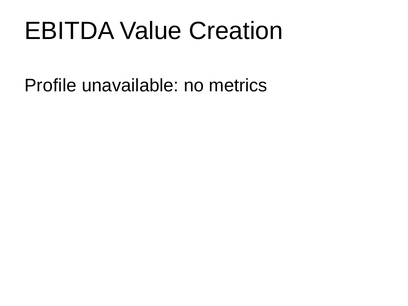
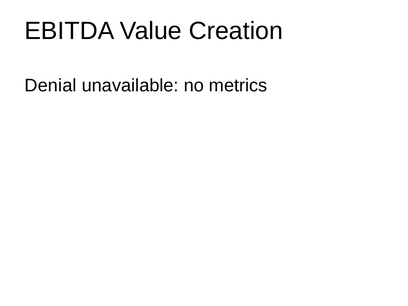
Profile: Profile -> Denial
